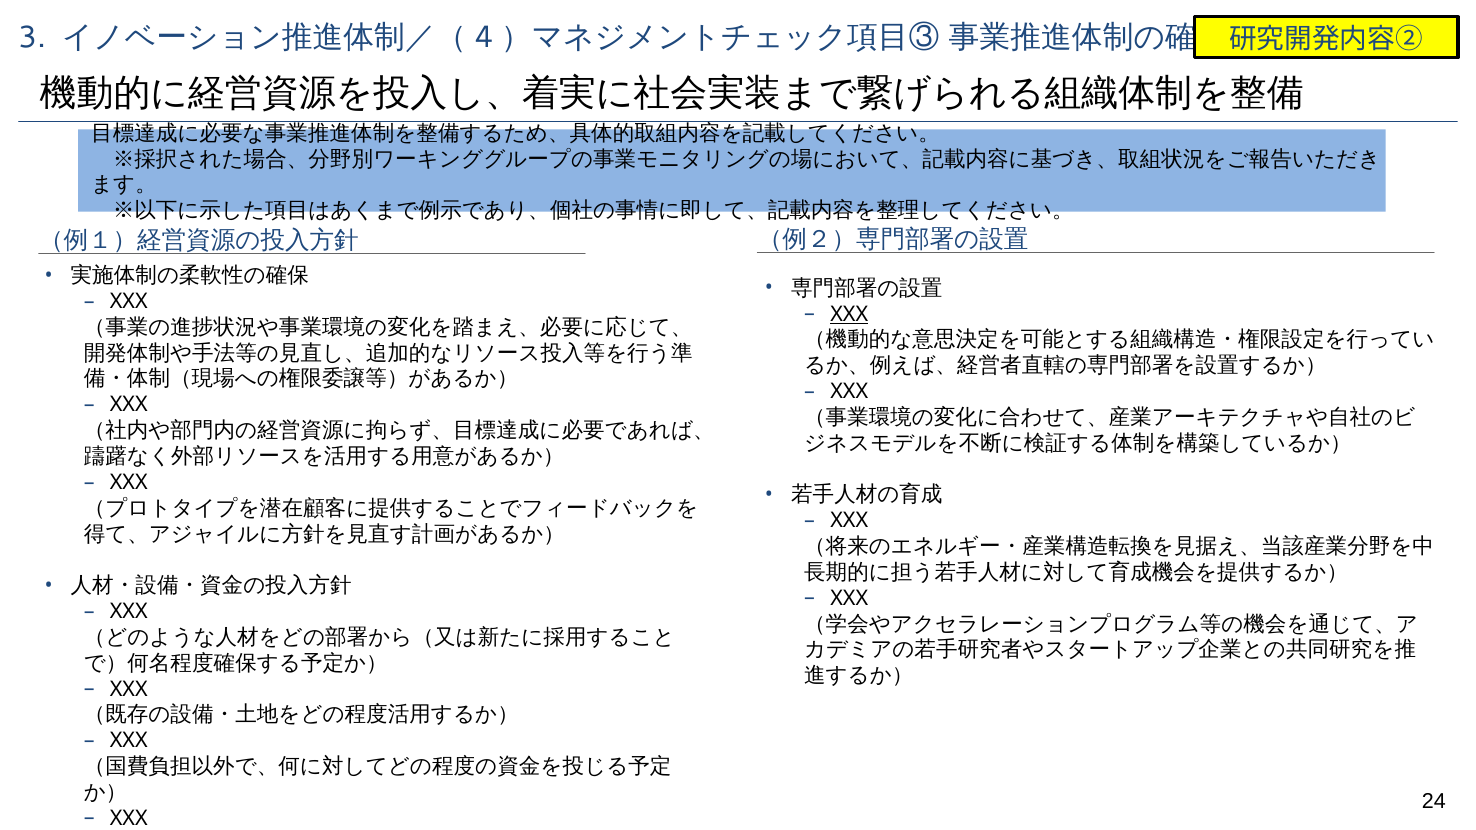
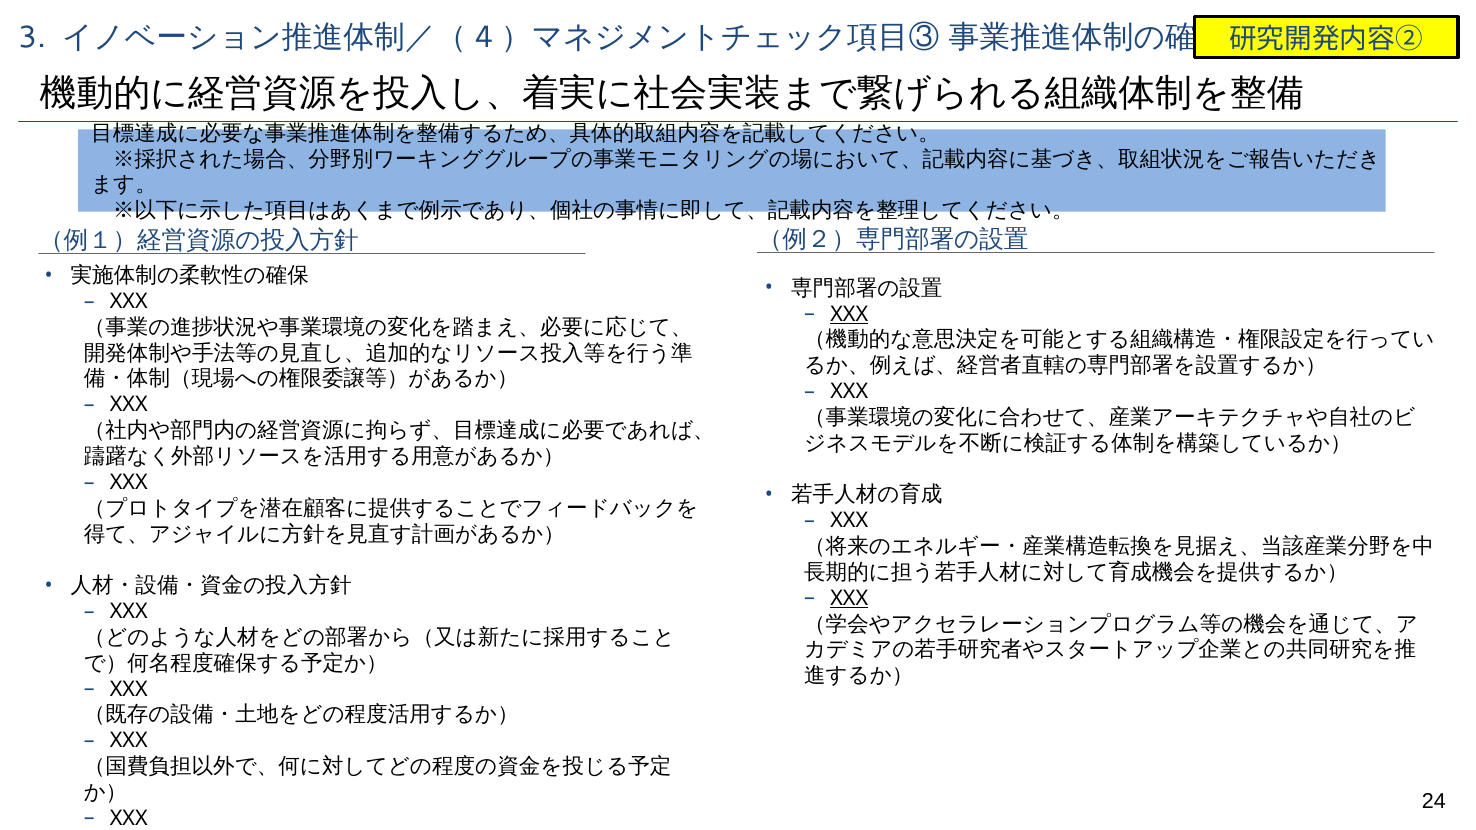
XXX at (849, 598) underline: none -> present
